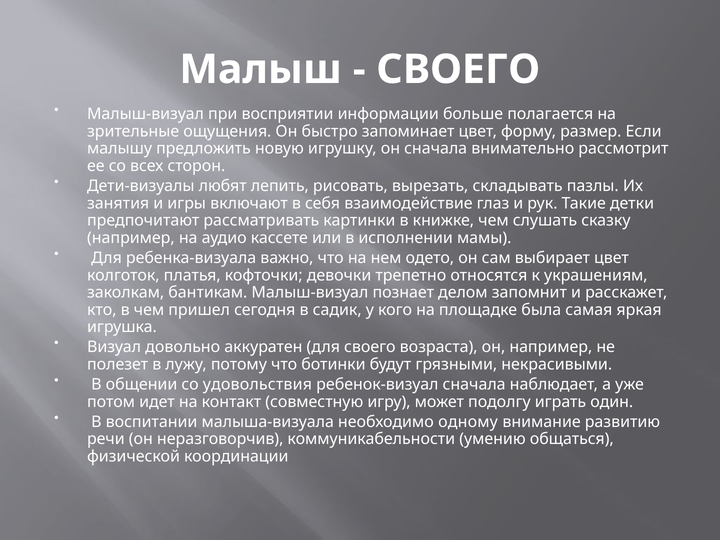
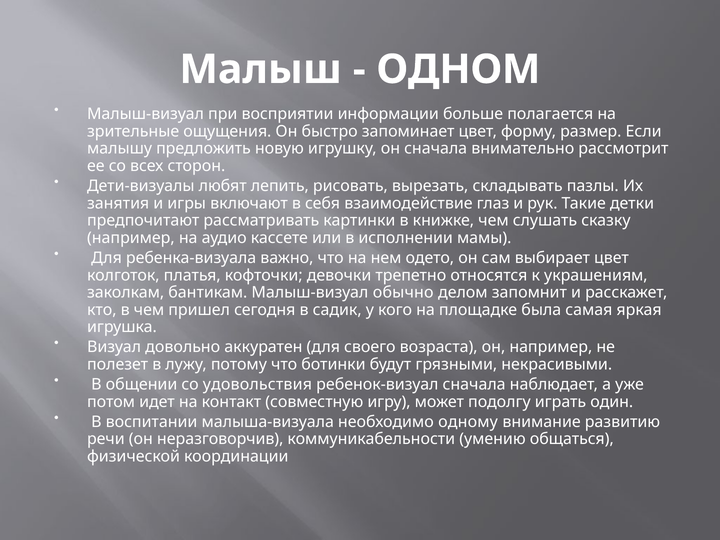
СВОЕГО at (458, 69): СВОЕГО -> ОДНОМ
познает: познает -> обычно
